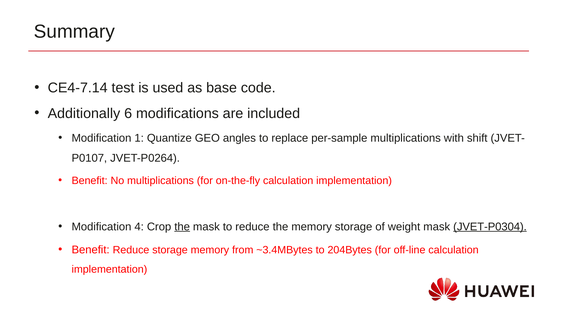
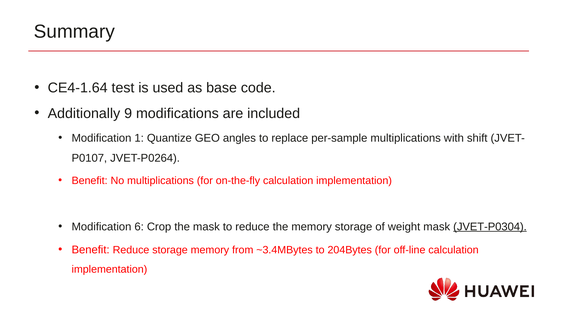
CE4-7.14: CE4-7.14 -> CE4-1.64
6: 6 -> 9
4: 4 -> 6
the at (182, 227) underline: present -> none
